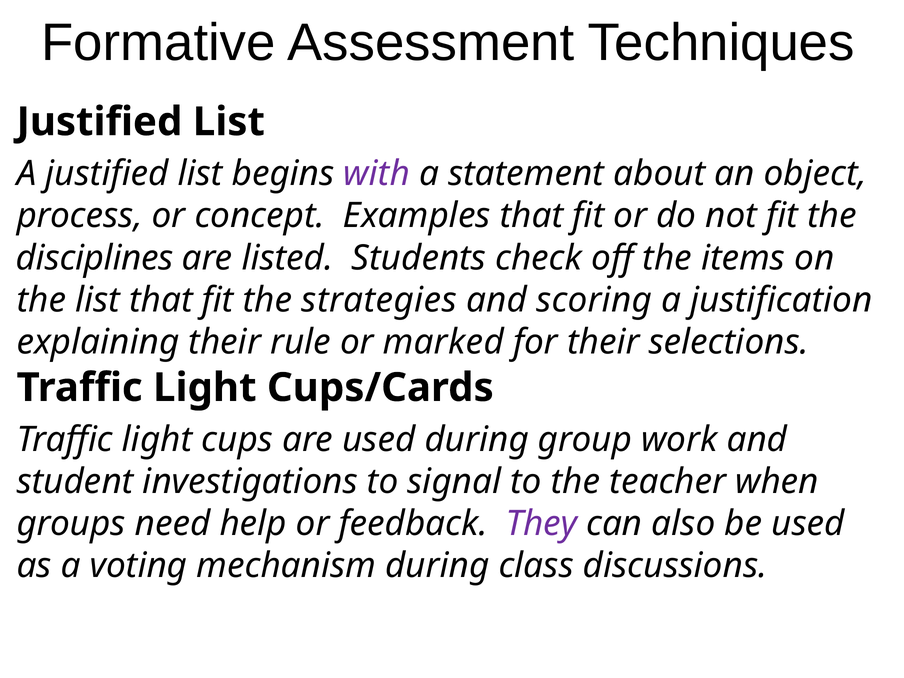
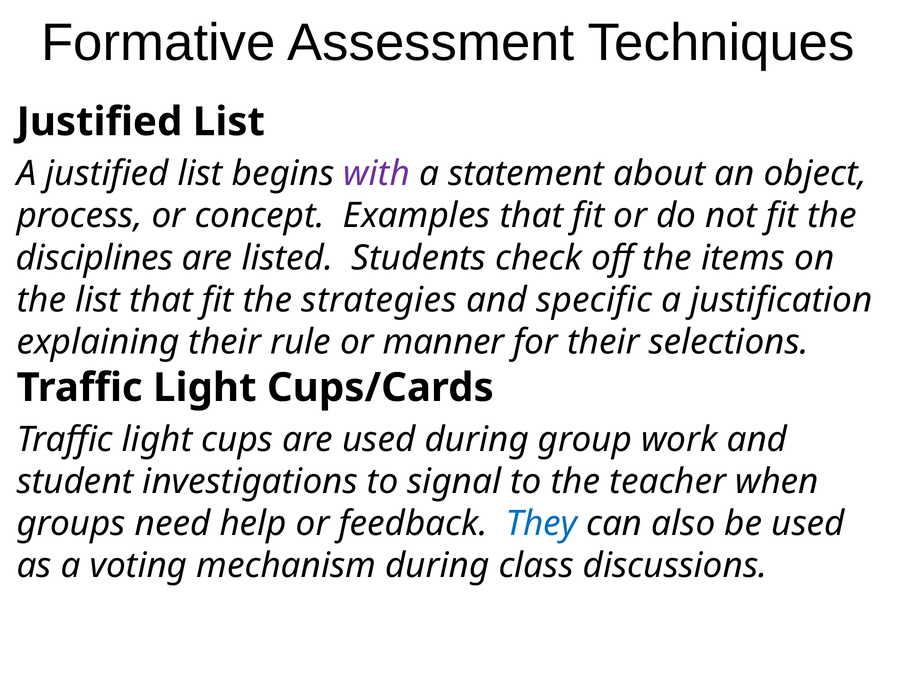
scoring: scoring -> specific
marked: marked -> manner
They colour: purple -> blue
